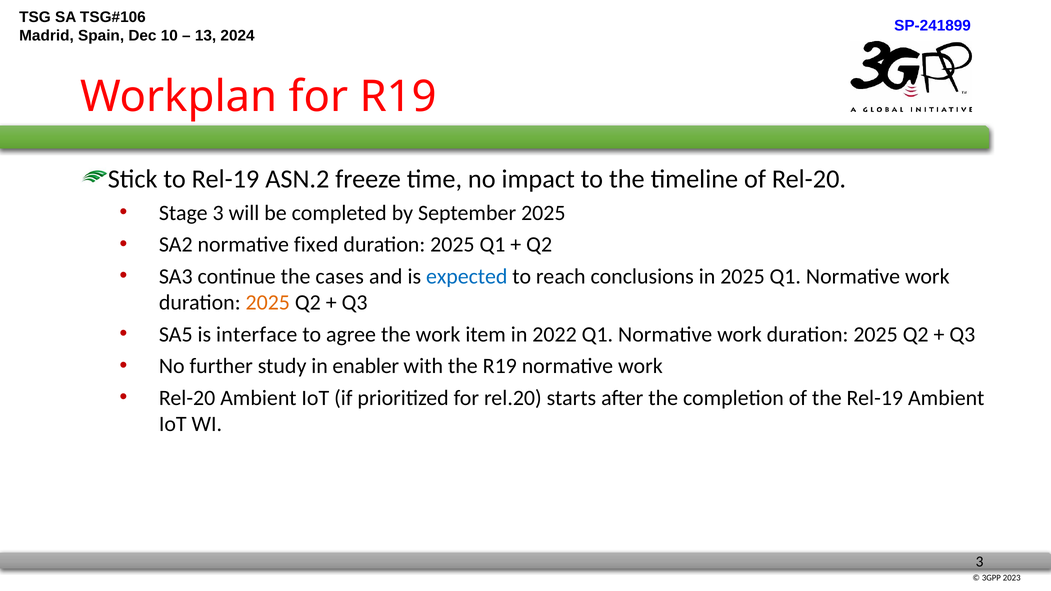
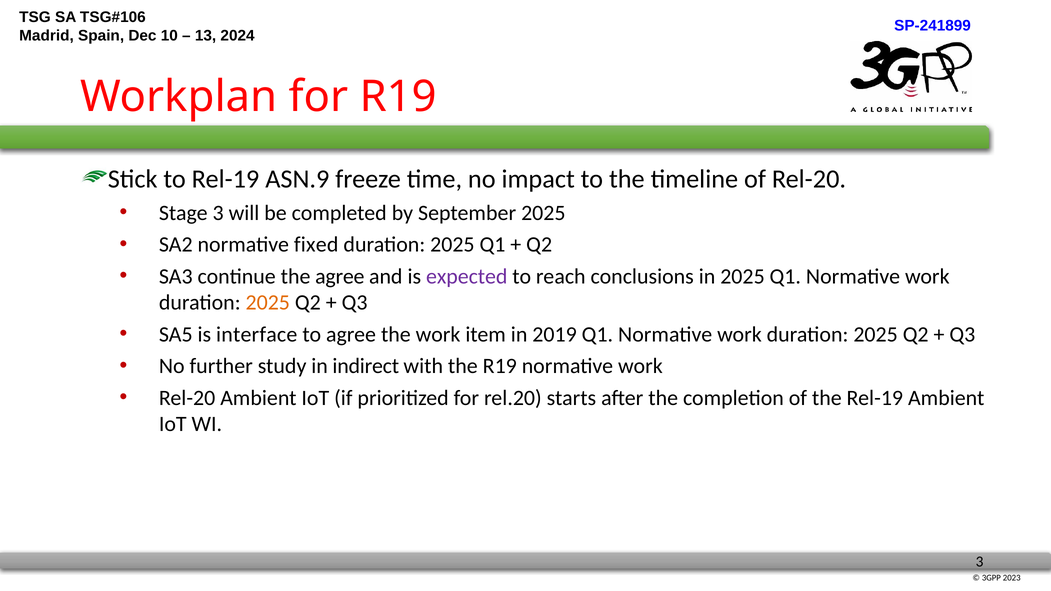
ASN.2: ASN.2 -> ASN.9
the cases: cases -> agree
expected colour: blue -> purple
2022: 2022 -> 2019
enabler: enabler -> indirect
